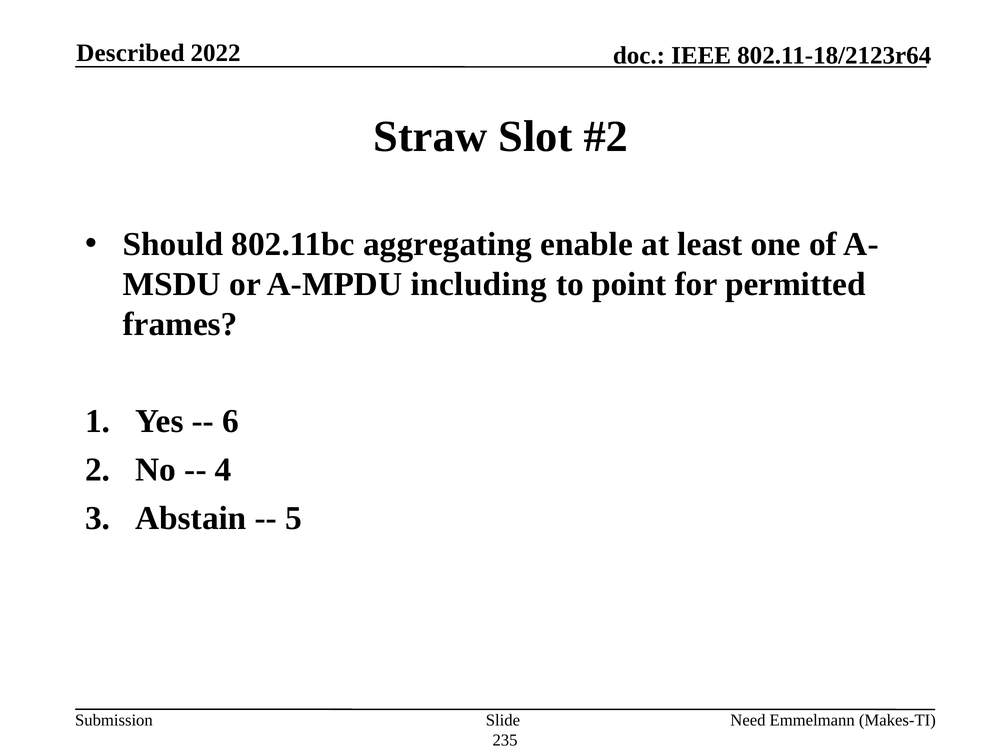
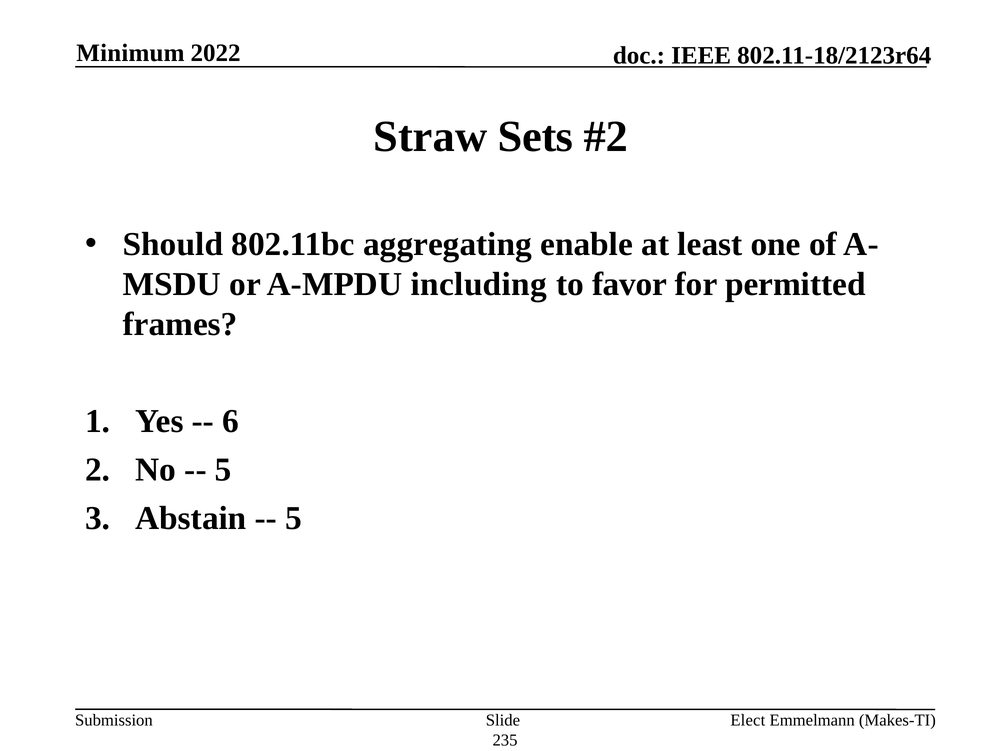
Described: Described -> Minimum
Slot: Slot -> Sets
point: point -> favor
4 at (223, 470): 4 -> 5
Need: Need -> Elect
